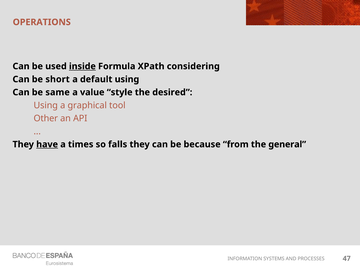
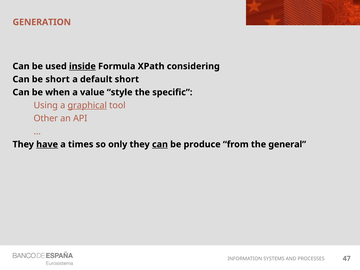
OPERATIONS: OPERATIONS -> GENERATION
default using: using -> short
same: same -> when
desired: desired -> specific
graphical underline: none -> present
falls: falls -> only
can at (160, 144) underline: none -> present
because: because -> produce
